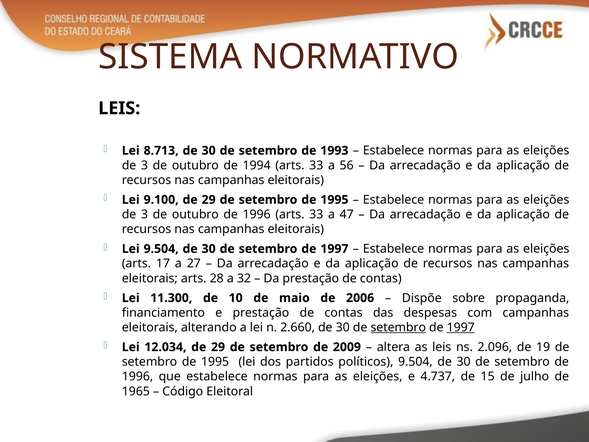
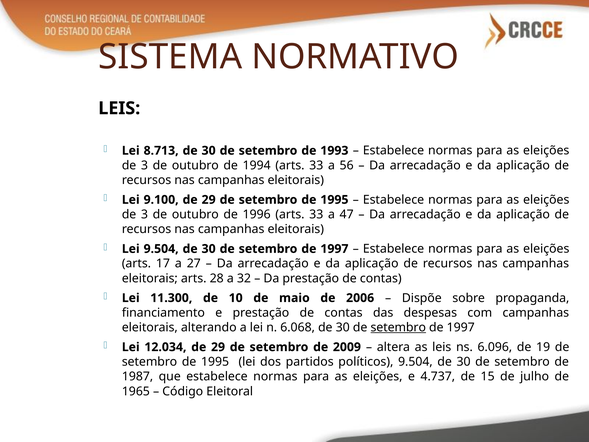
2.660: 2.660 -> 6.068
1997 at (461, 327) underline: present -> none
2.096: 2.096 -> 6.096
1996 at (138, 376): 1996 -> 1987
